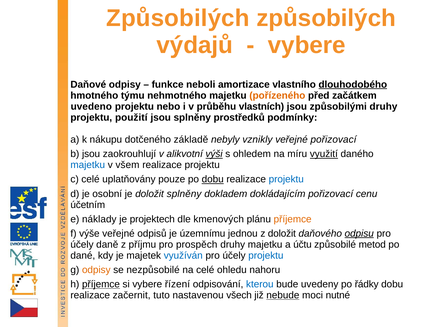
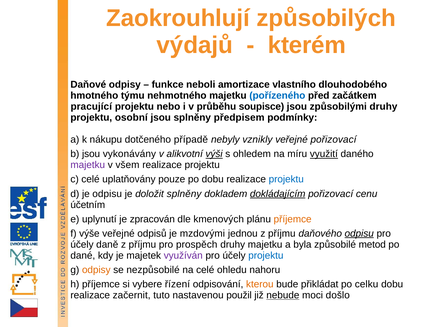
Způsobilých at (178, 18): Způsobilých -> Zaokrouhlují
vybere at (307, 45): vybere -> kterém
dlouhodobého underline: present -> none
pořízeného colour: orange -> blue
uvedeno: uvedeno -> pracující
vlastních: vlastních -> soupisce
použití: použití -> osobní
prostředků: prostředků -> předpisem
základě: základě -> případě
zaokrouhlují: zaokrouhlují -> vykonávány
majetku at (88, 165) colour: blue -> purple
dobu at (213, 179) underline: present -> none
je osobní: osobní -> odpisu
dokládajícím underline: none -> present
náklady: náklady -> uplynutí
projektech: projektech -> zpracován
územnímu: územnímu -> mzdovými
jednou z doložit: doložit -> příjmu
účtu: účtu -> byla
využíván colour: blue -> purple
příjemce at (101, 284) underline: present -> none
kterou colour: blue -> orange
uvedeny: uvedeny -> přikládat
řádky: řádky -> celku
všech: všech -> použil
nutné: nutné -> došlo
